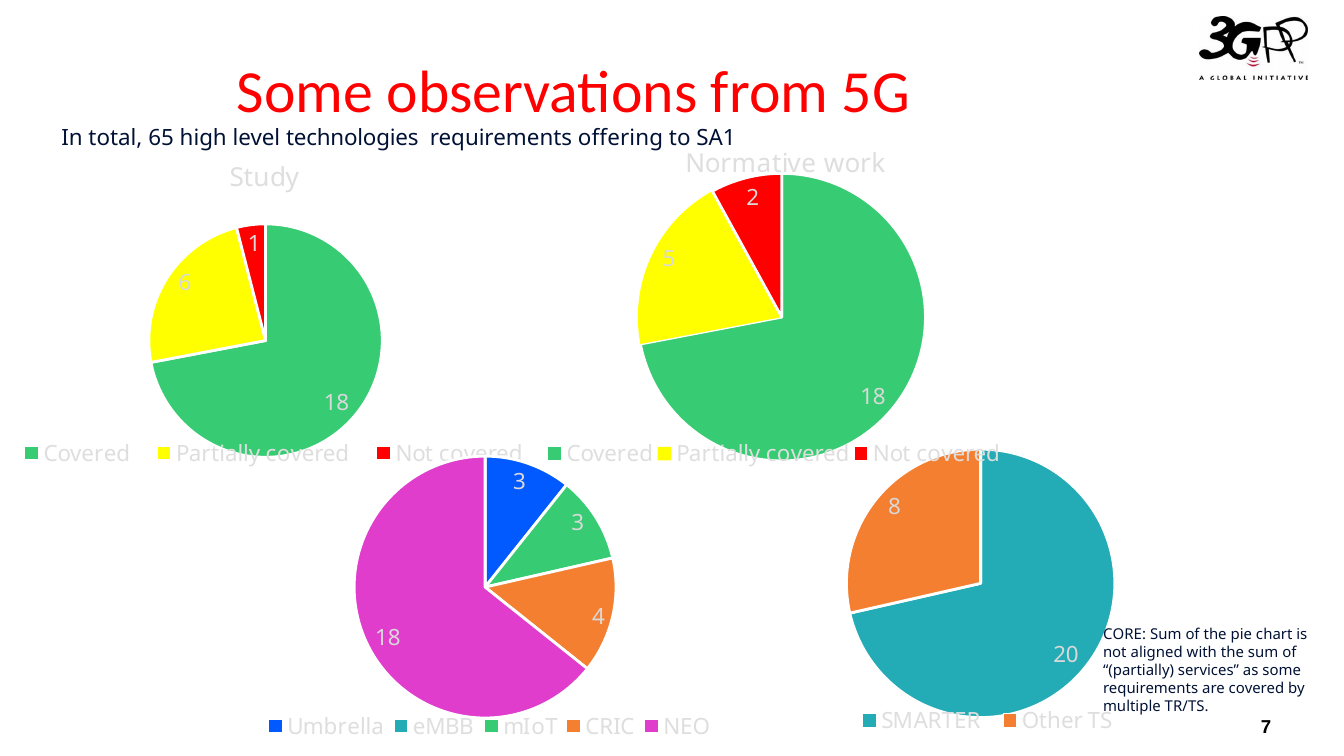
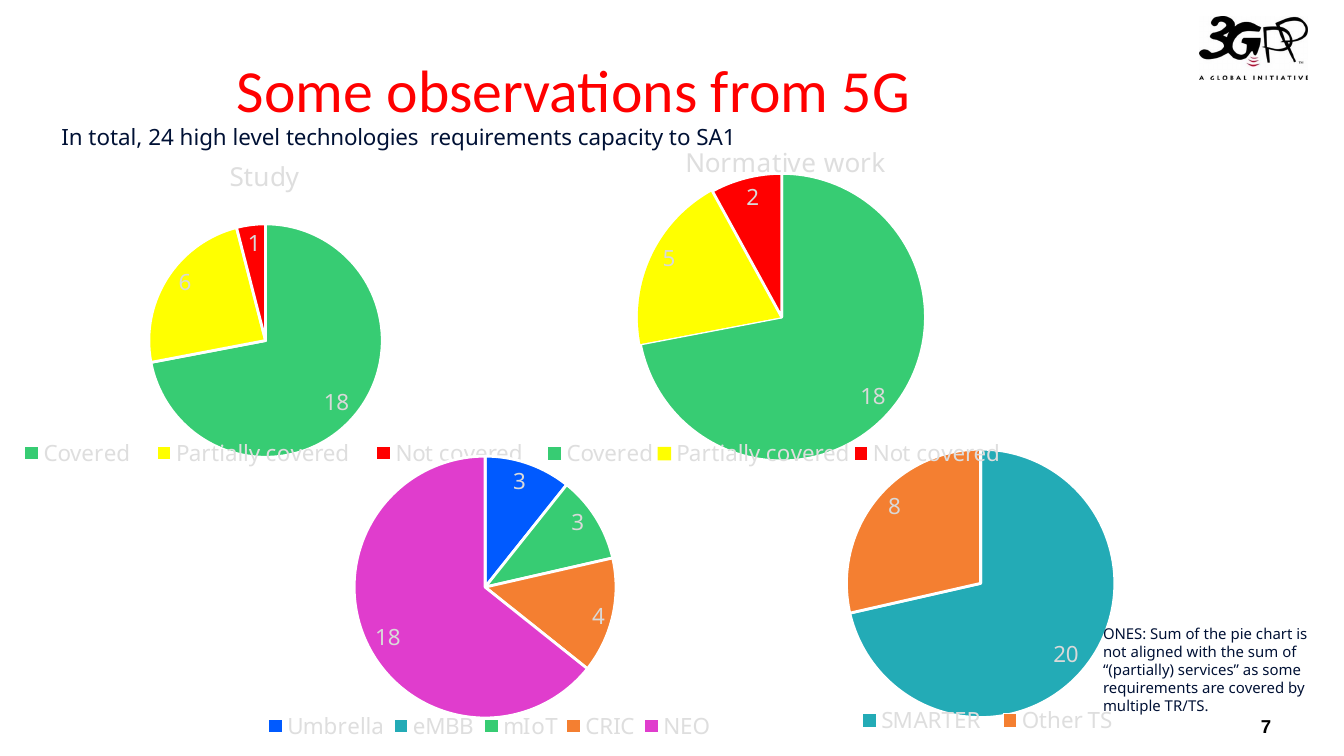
65: 65 -> 24
offering: offering -> capacity
CORE: CORE -> ONES
